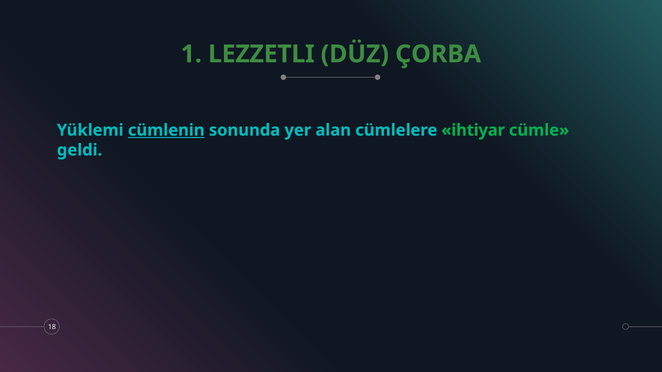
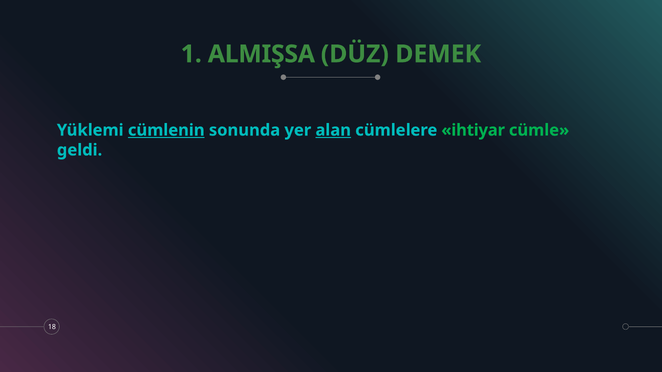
LEZZETLI: LEZZETLI -> ALMIŞSA
ÇORBA: ÇORBA -> DEMEK
alan underline: none -> present
